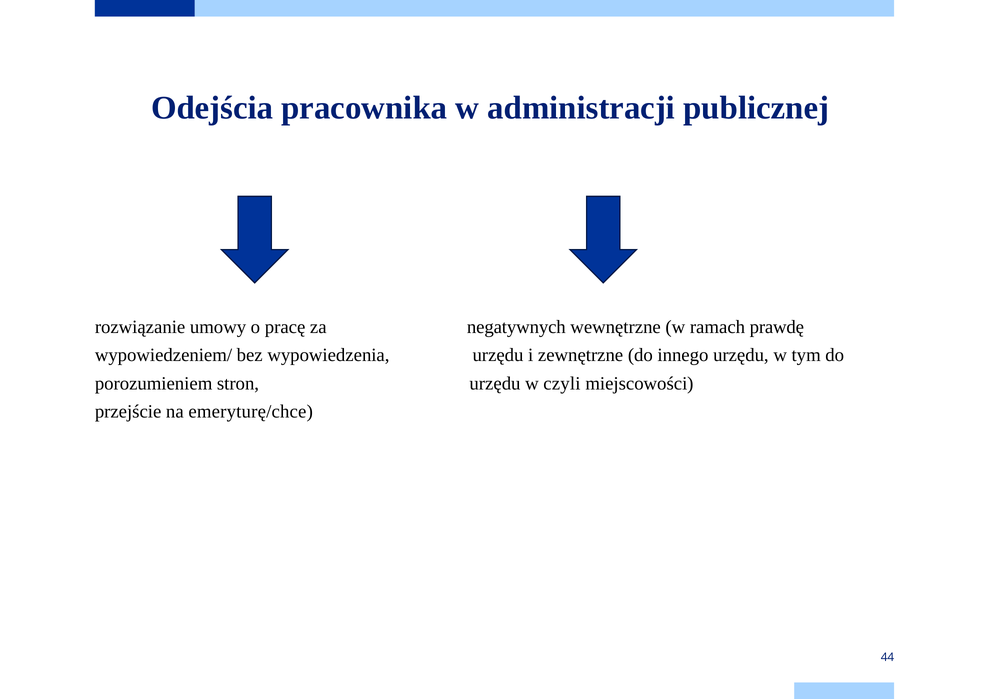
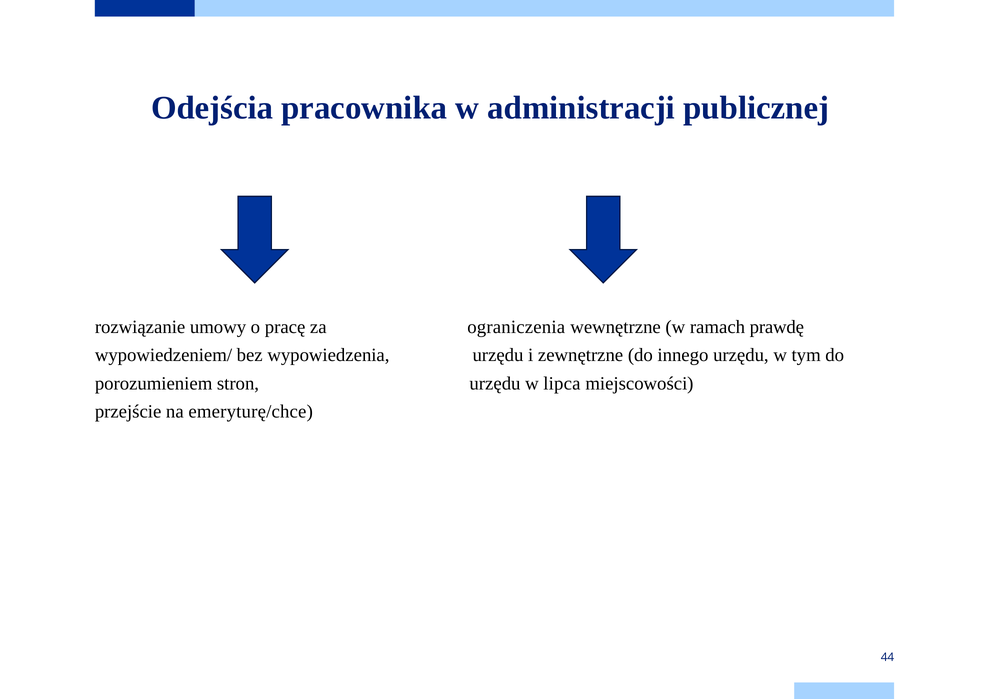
negatywnych: negatywnych -> ograniczenia
czyli: czyli -> lipca
